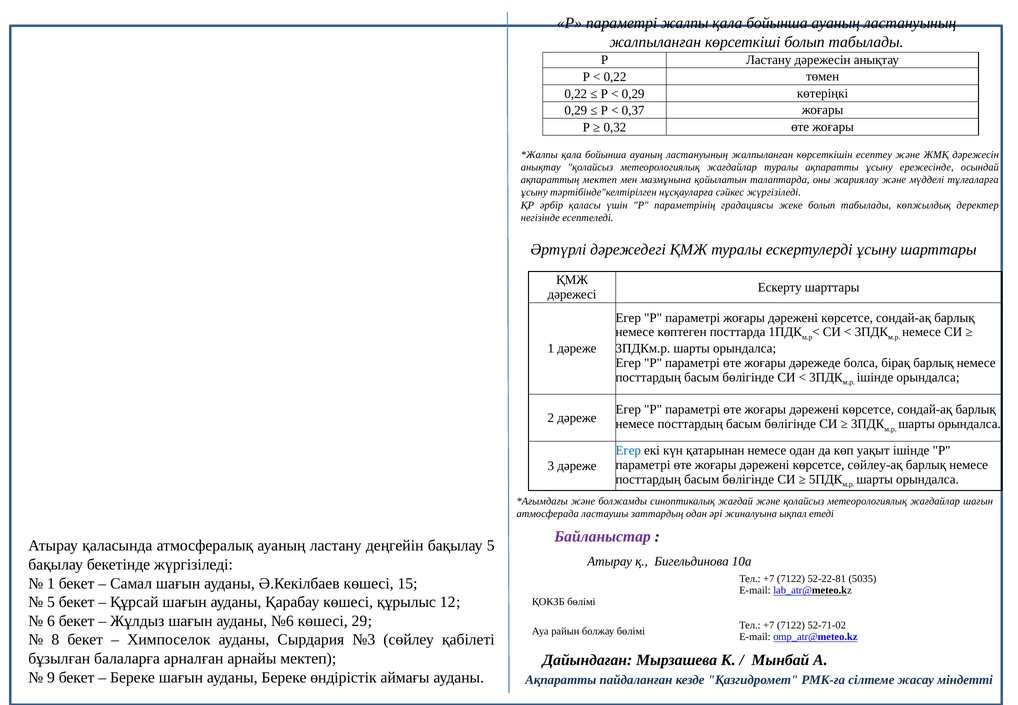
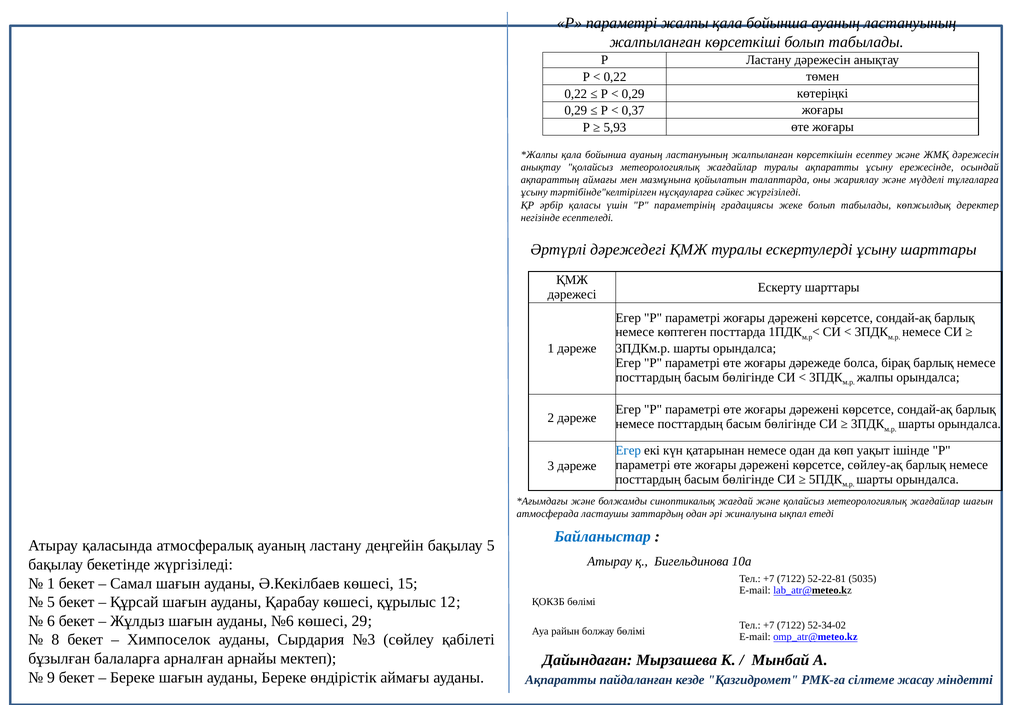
0,32: 0,32 -> 5,93
ақпараттың мектеп: мектеп -> аймағы
ішінде at (875, 377): ішінде -> жалпы
Байланыстар colour: purple -> blue
52-71-02: 52-71-02 -> 52-34-02
